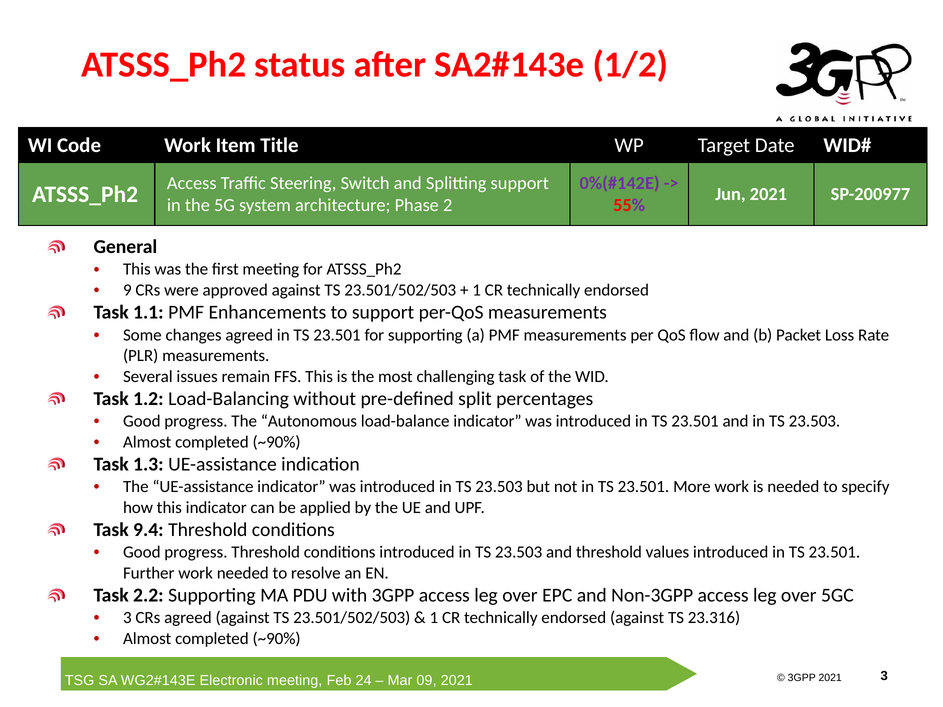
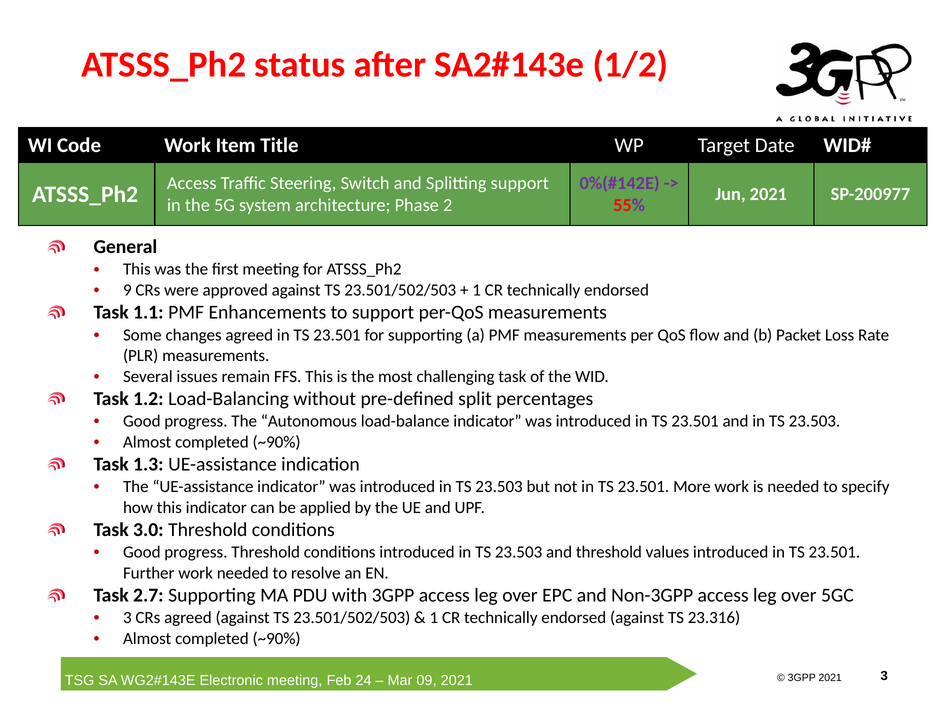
9.4: 9.4 -> 3.0
2.2: 2.2 -> 2.7
